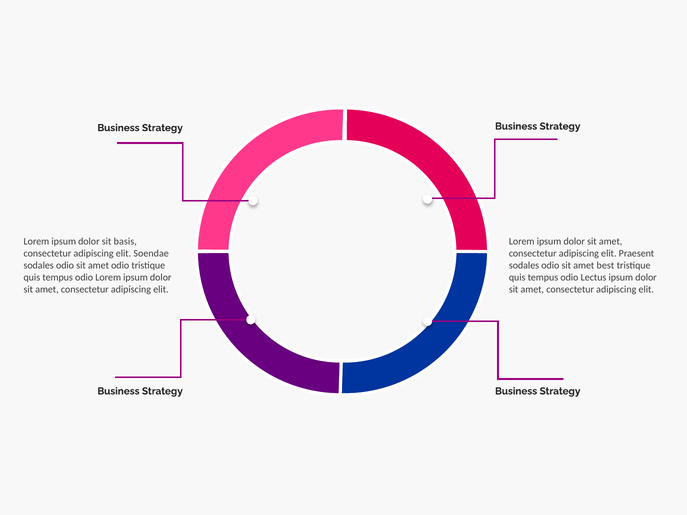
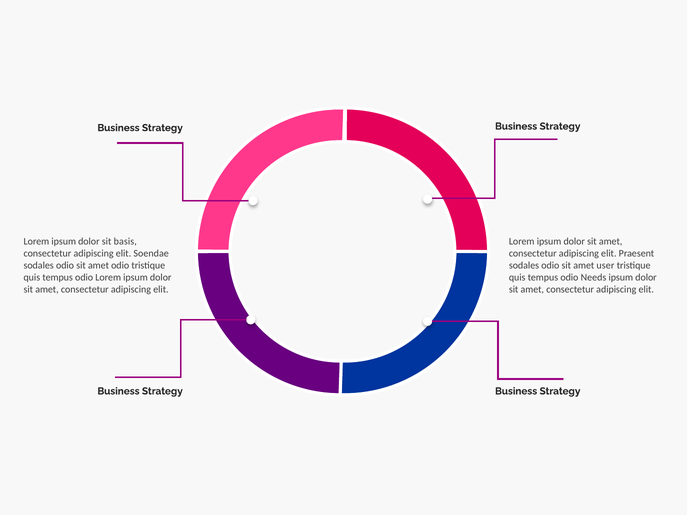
best: best -> user
Lectus: Lectus -> Needs
